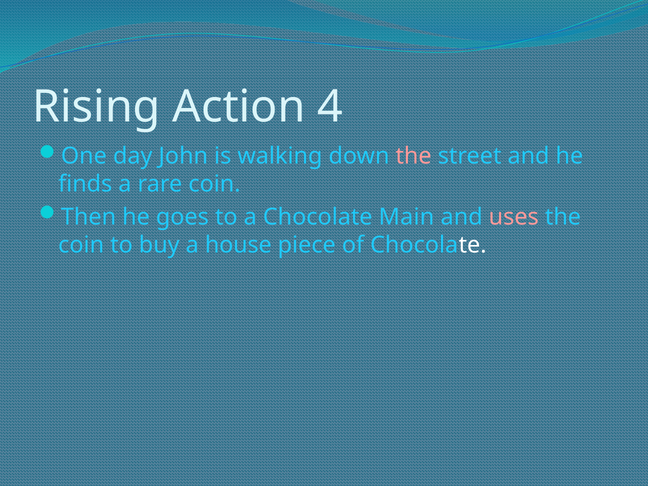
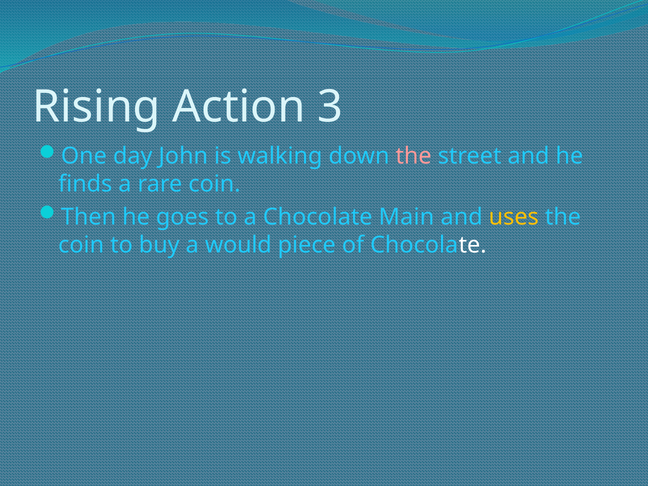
4: 4 -> 3
uses colour: pink -> yellow
house: house -> would
